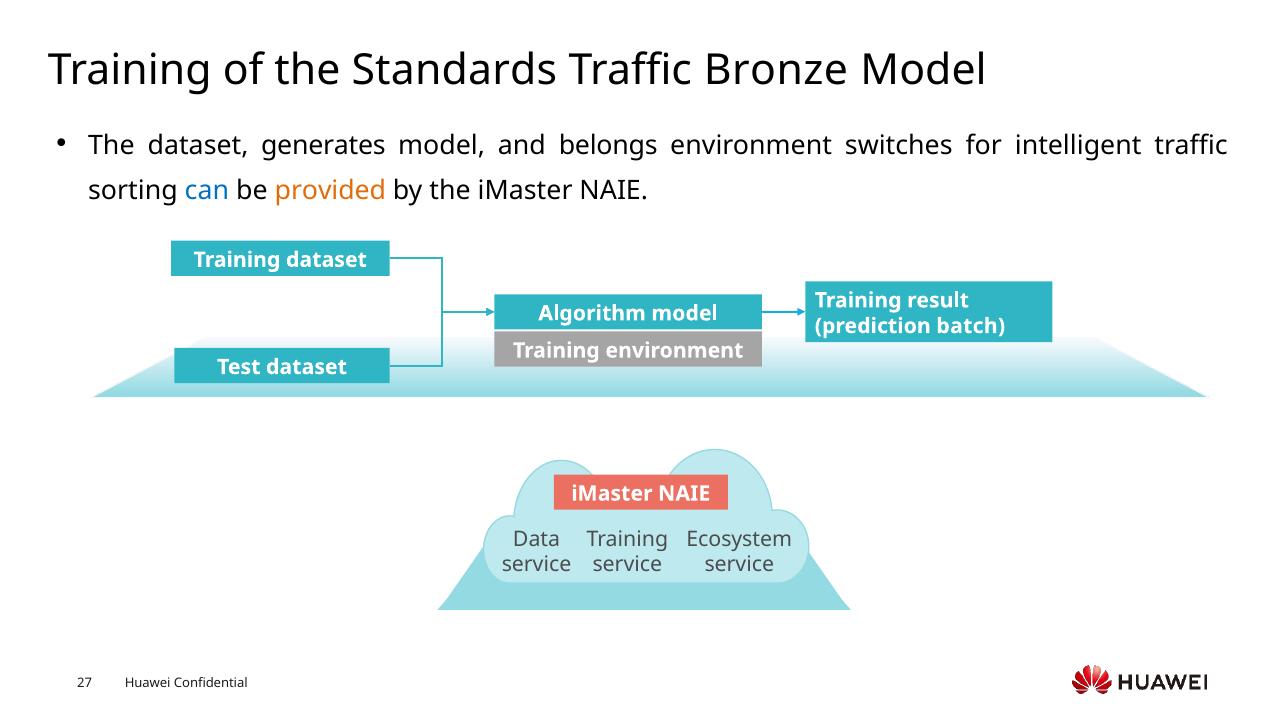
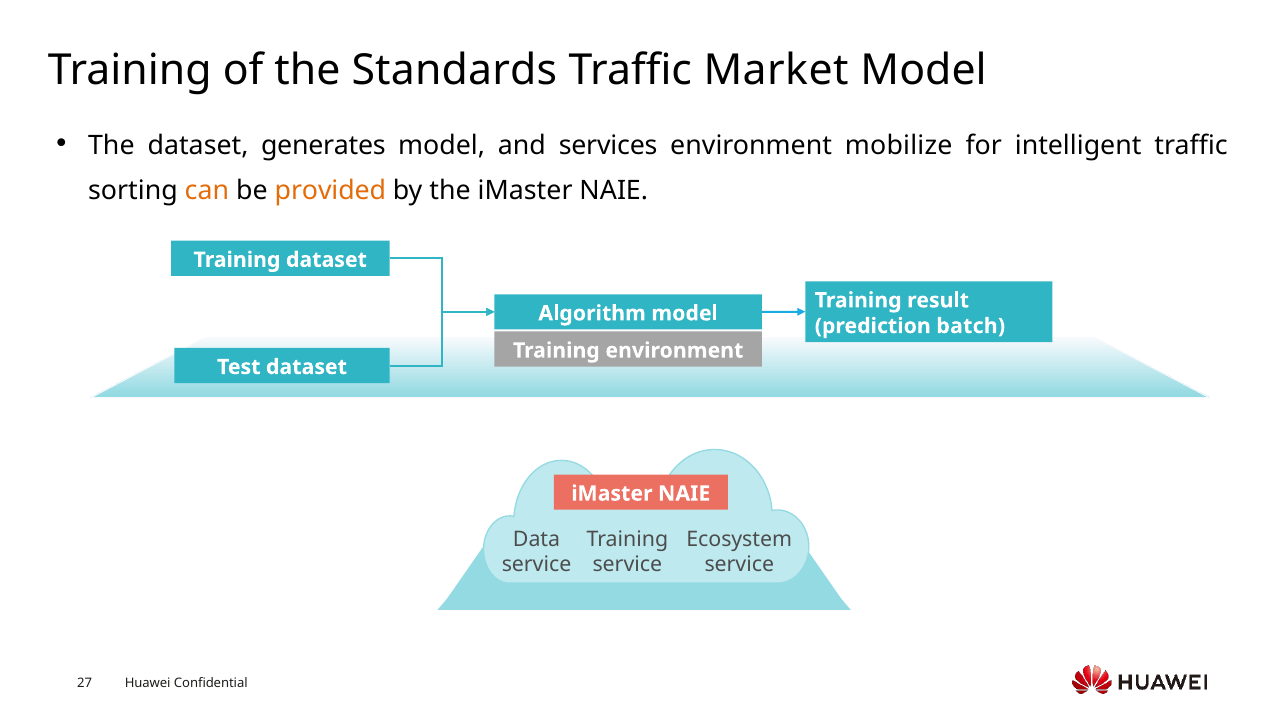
Bronze: Bronze -> Market
belongs: belongs -> services
switches: switches -> mobilize
can colour: blue -> orange
